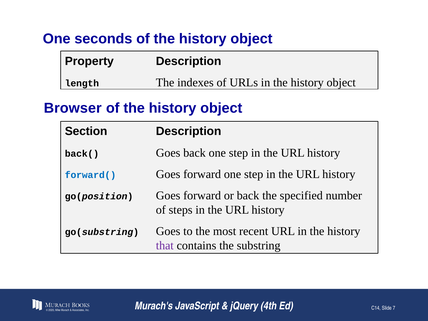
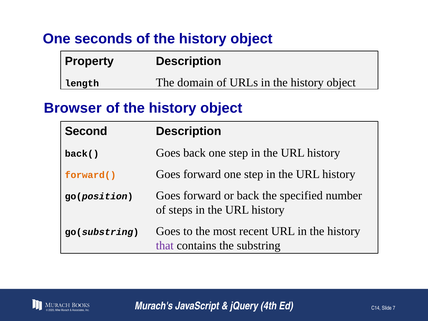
indexes: indexes -> domain
Section: Section -> Second
forward( colour: blue -> orange
